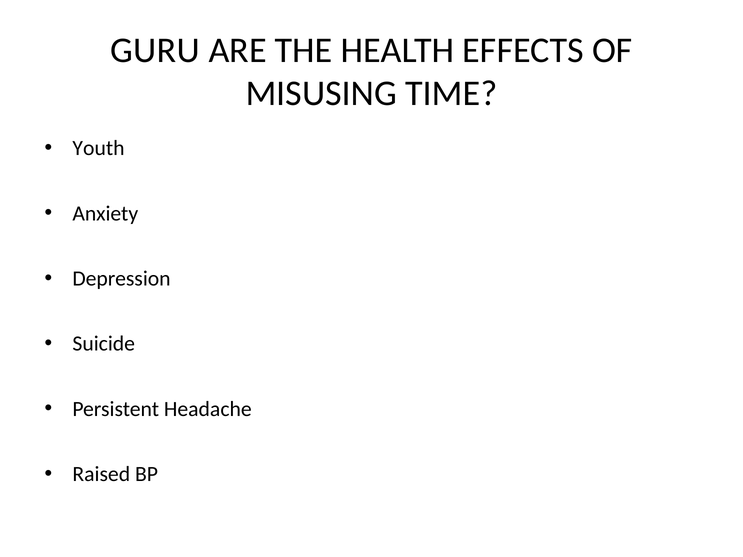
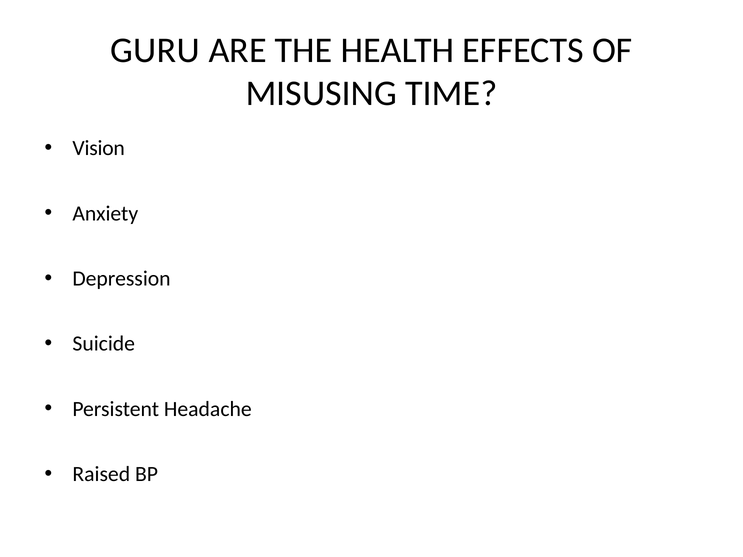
Youth: Youth -> Vision
